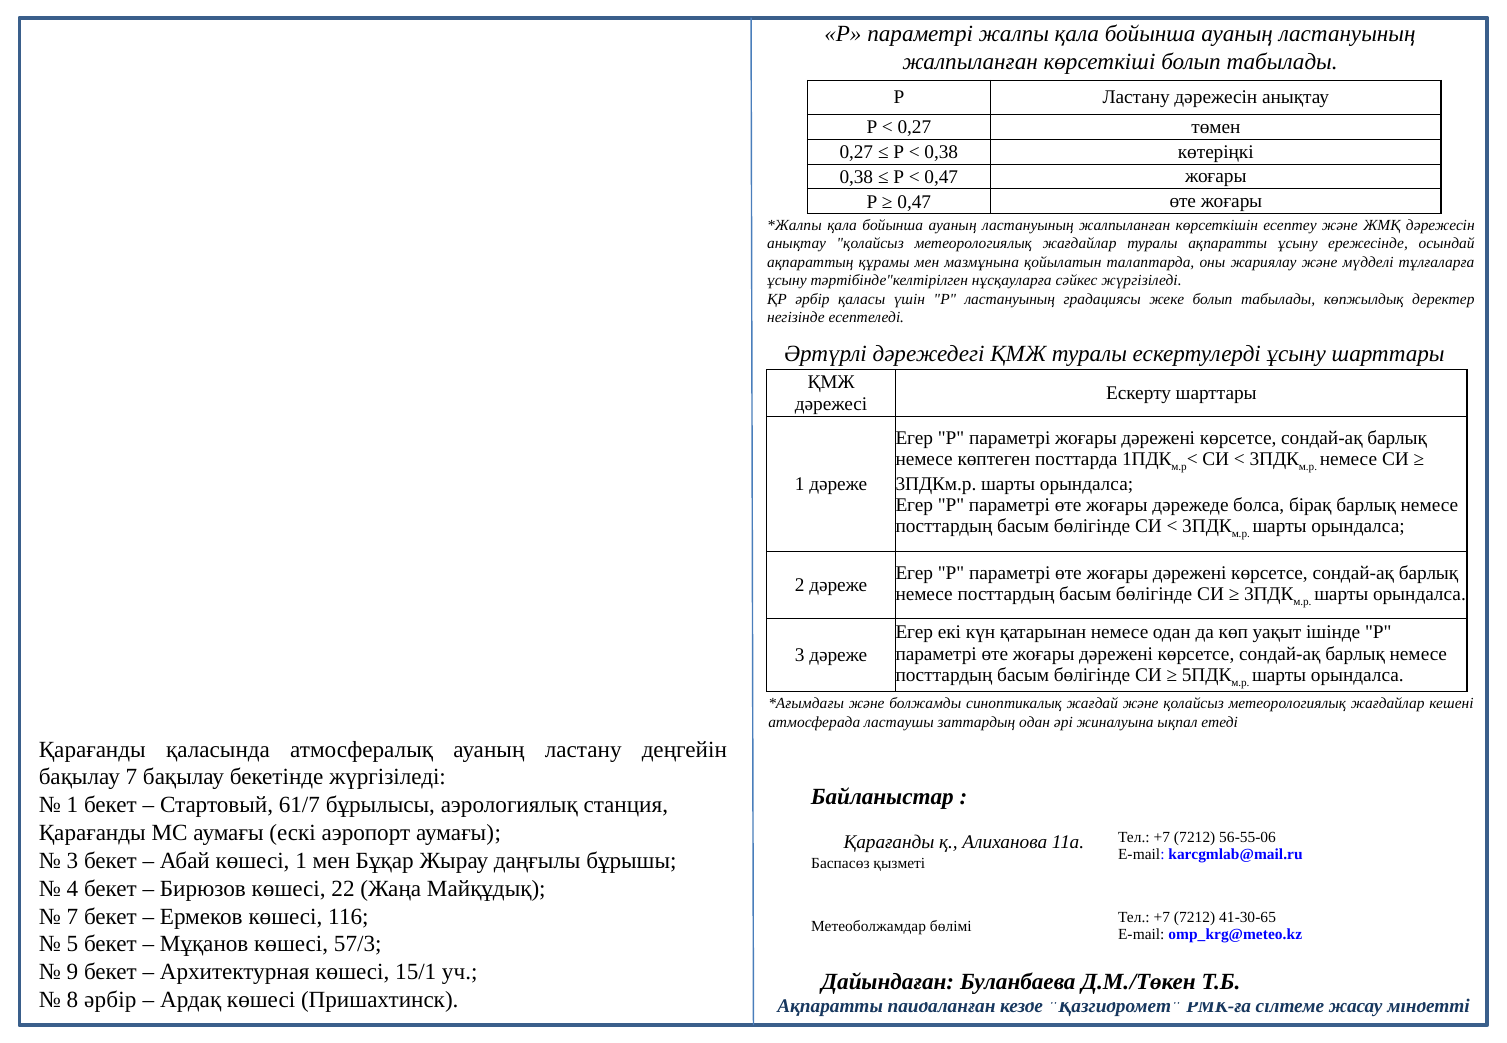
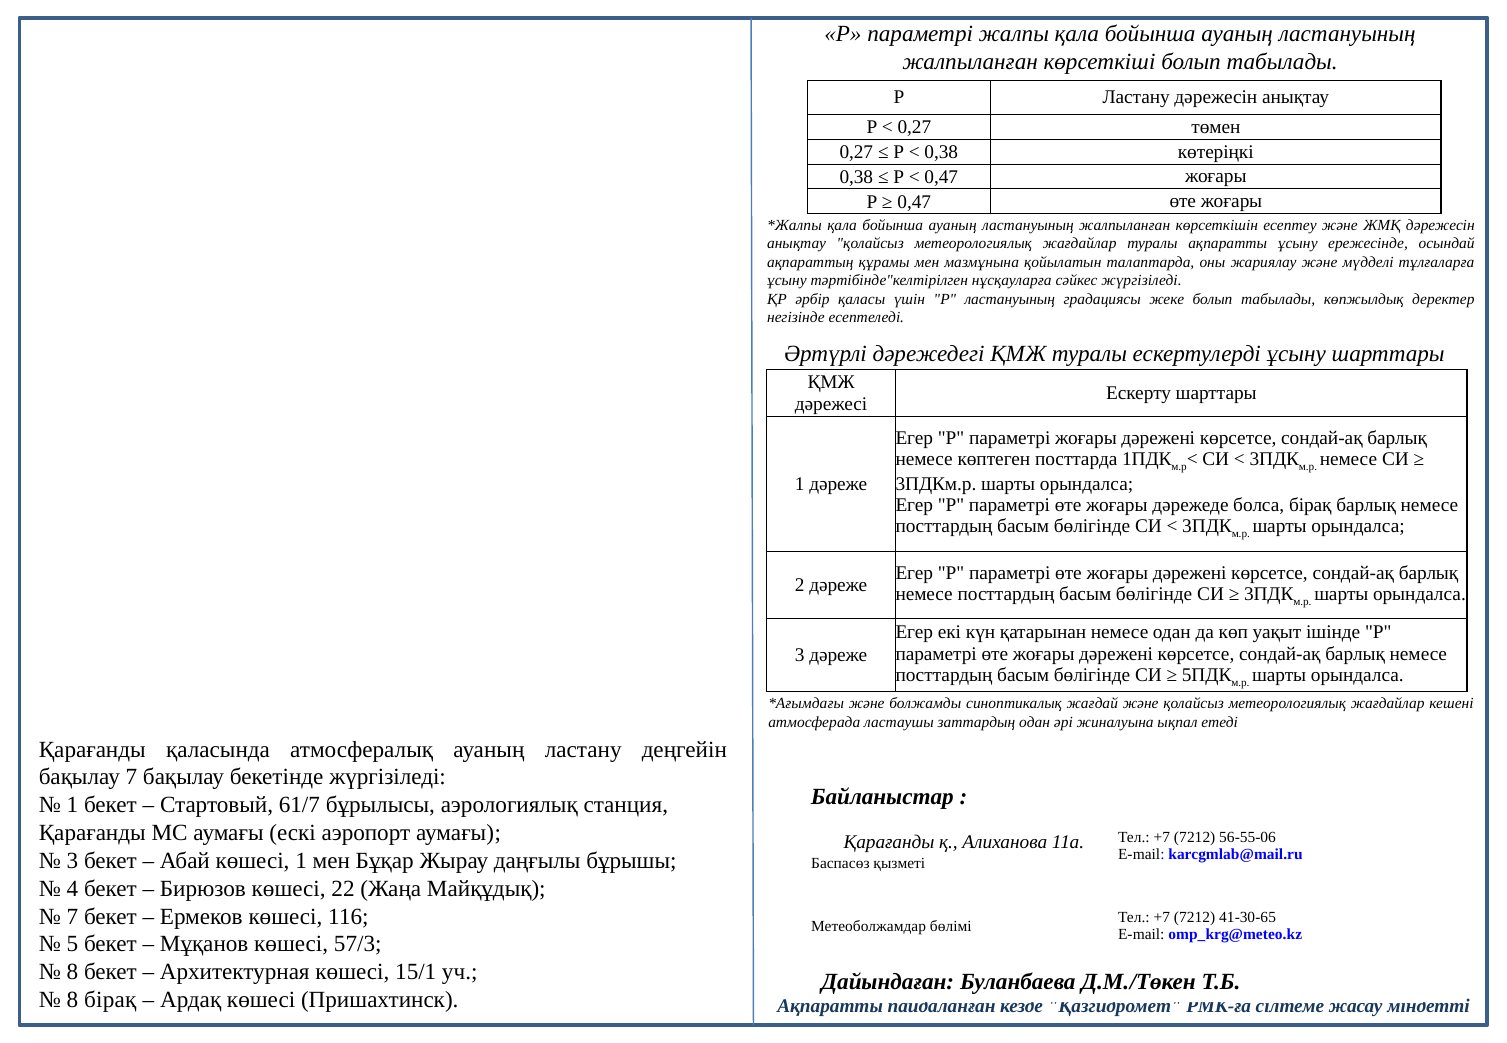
9 at (72, 972): 9 -> 8
8 әрбір: әрбір -> бірақ
